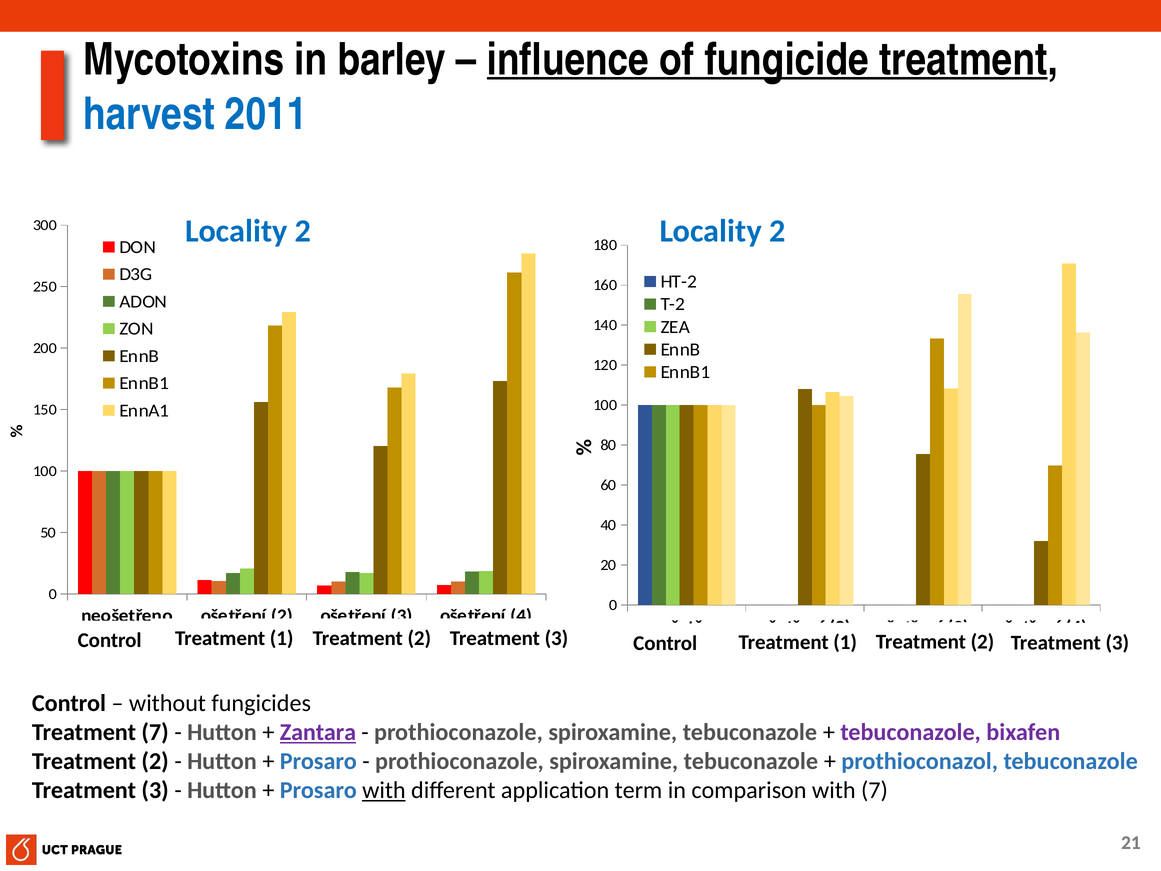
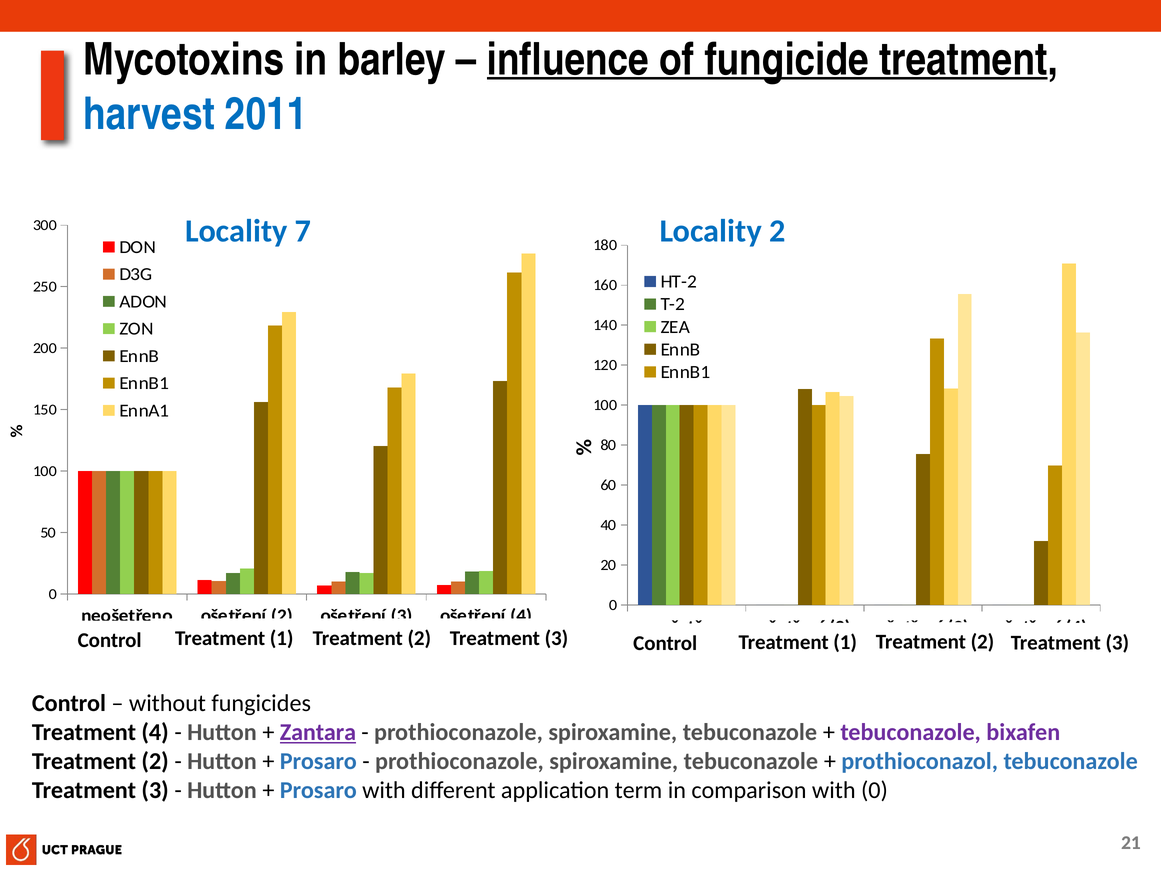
2 at (303, 231): 2 -> 7
Treatment 7: 7 -> 4
with at (384, 790) underline: present -> none
with 7: 7 -> 0
